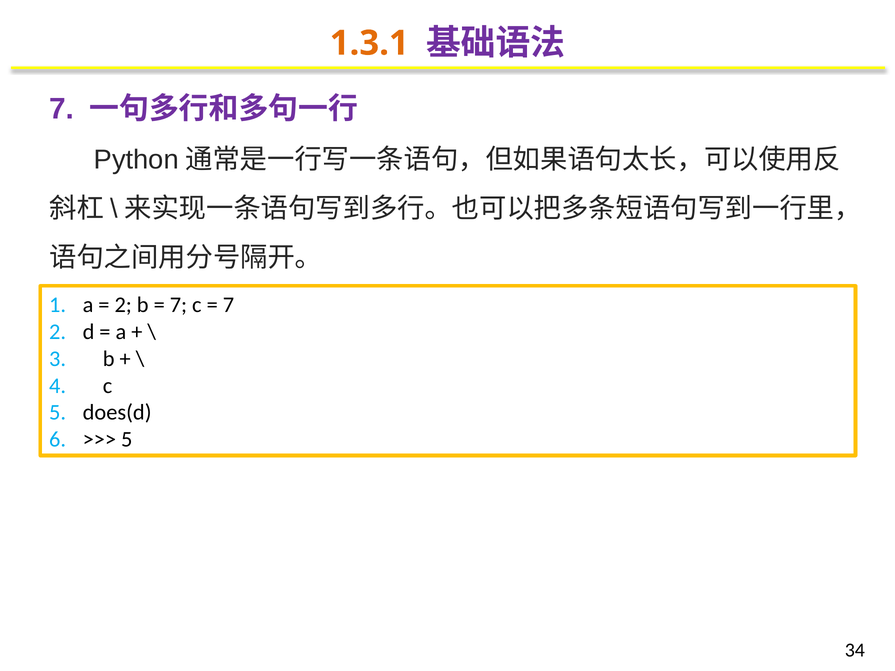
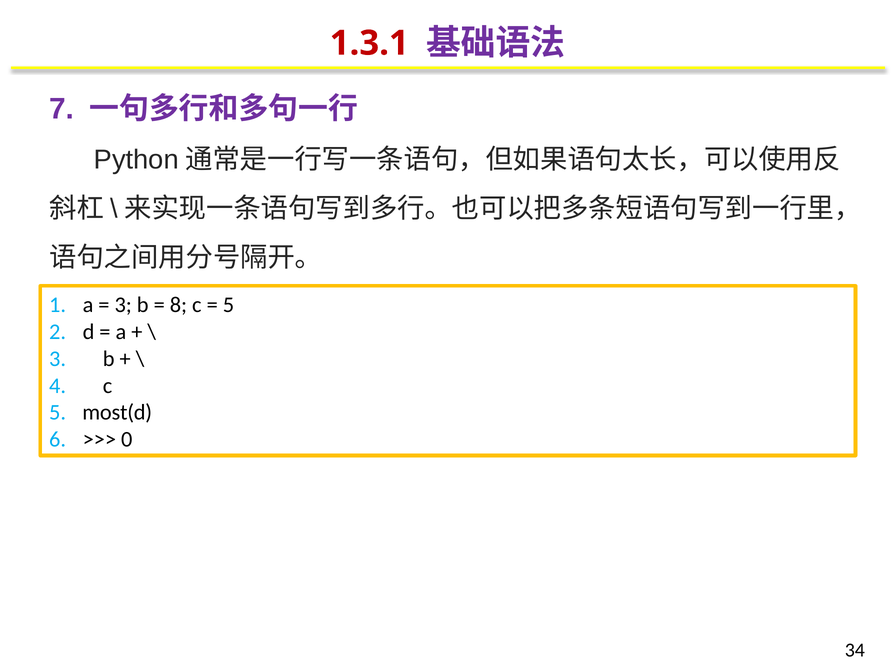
1.3.1 colour: orange -> red
2 at (123, 305): 2 -> 3
7 at (178, 305): 7 -> 8
7 at (228, 305): 7 -> 5
does(d: does(d -> most(d
5 at (127, 439): 5 -> 0
